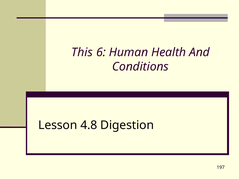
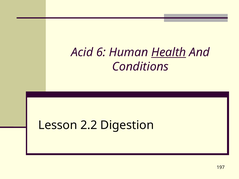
This: This -> Acid
Health underline: none -> present
4.8: 4.8 -> 2.2
